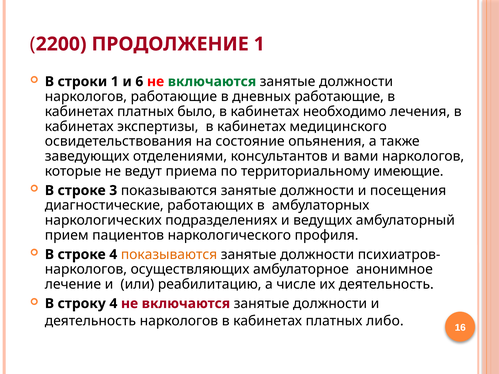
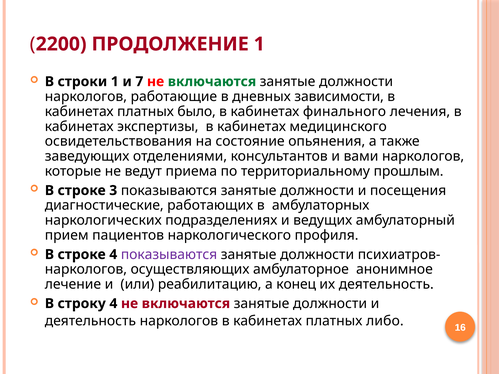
6: 6 -> 7
дневных работающие: работающие -> зависимости
необходимо: необходимо -> финального
имеющие: имеющие -> прошлым
показываются at (169, 255) colour: orange -> purple
числе: числе -> конец
